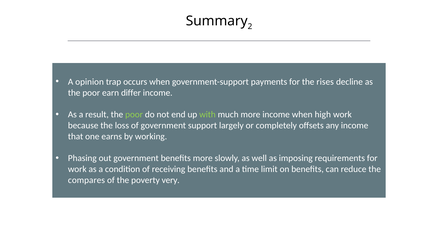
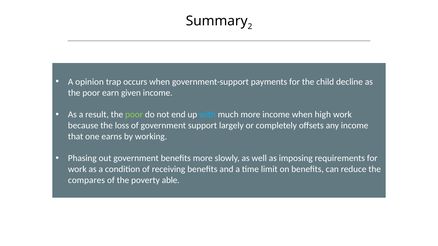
rises: rises -> child
differ: differ -> given
with colour: light green -> light blue
very: very -> able
